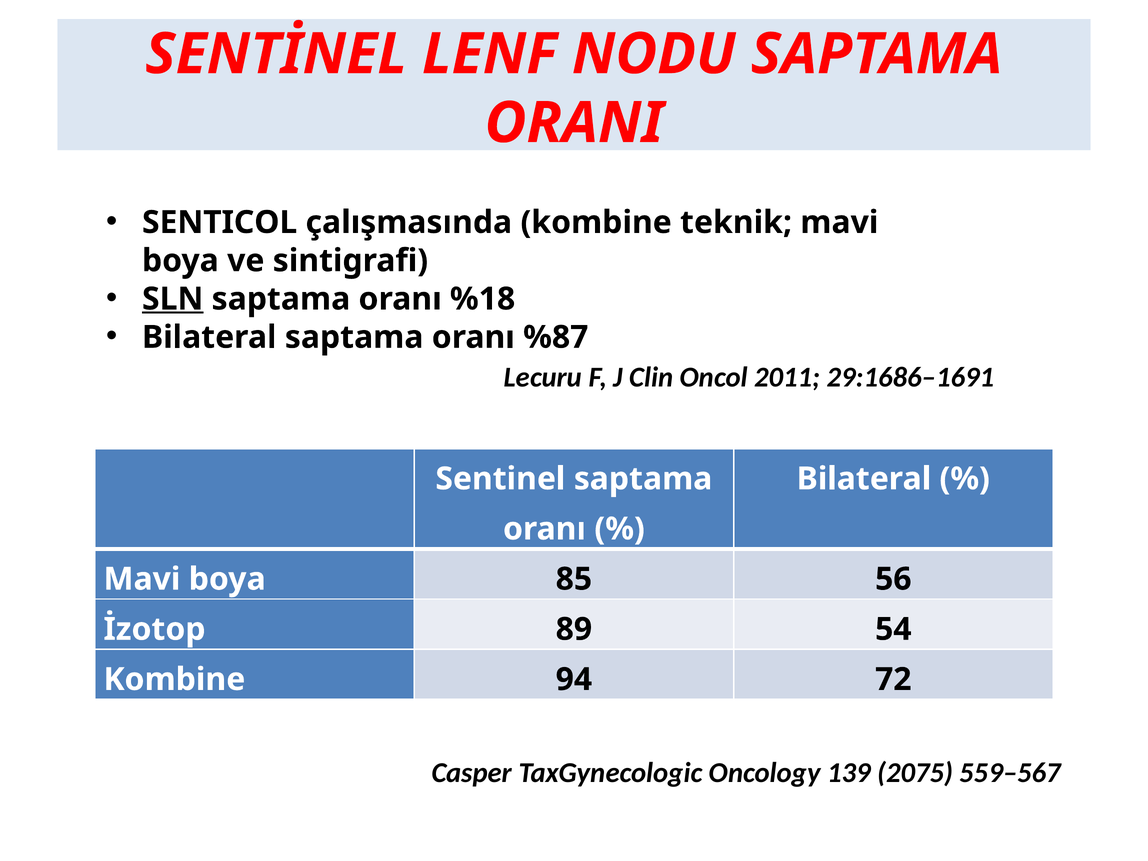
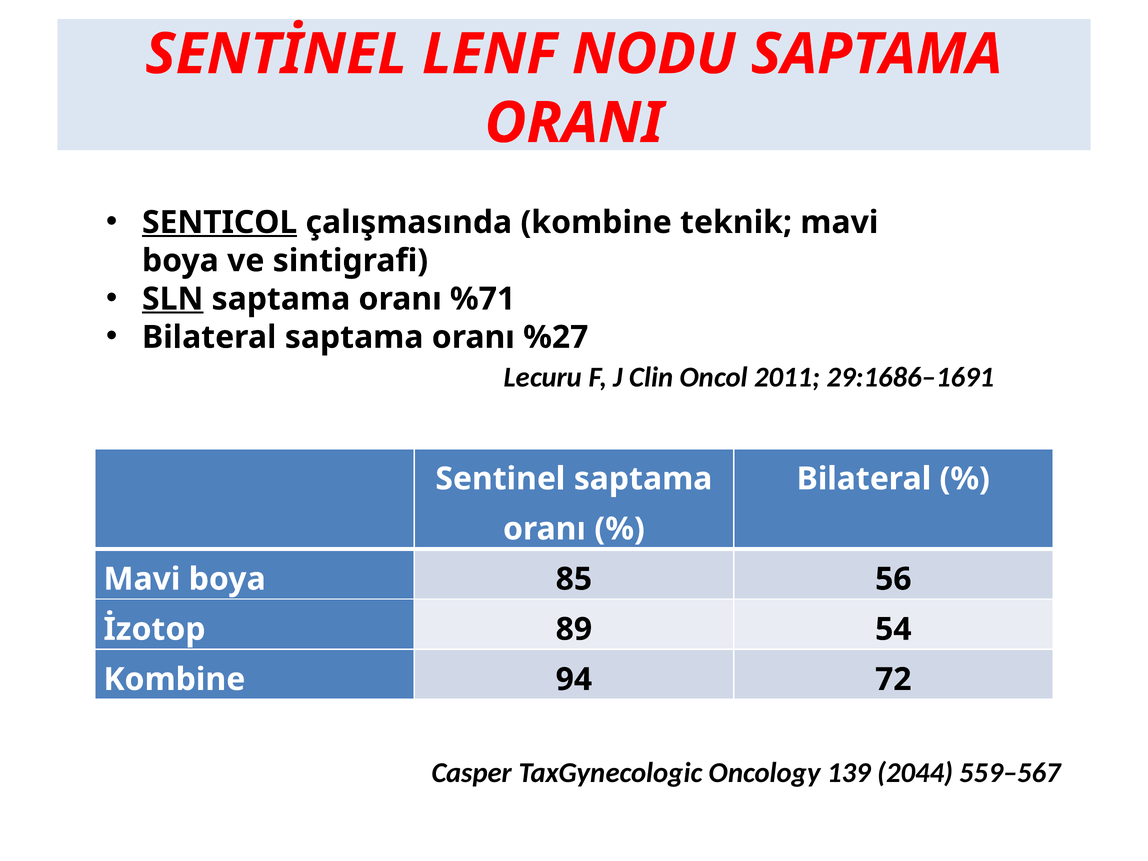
SENTICOL underline: none -> present
%18: %18 -> %71
%87: %87 -> %27
2075: 2075 -> 2044
